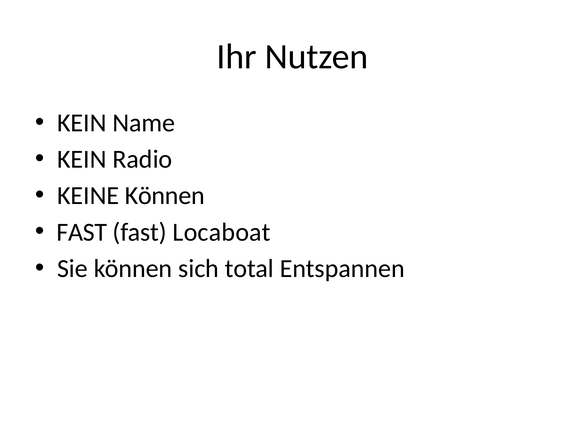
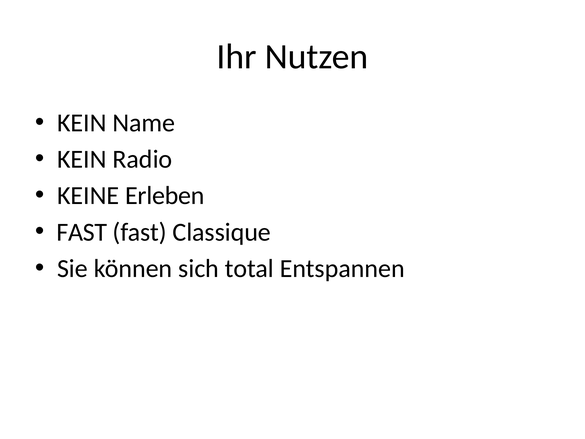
KEINE Können: Können -> Erleben
Locaboat: Locaboat -> Classique
